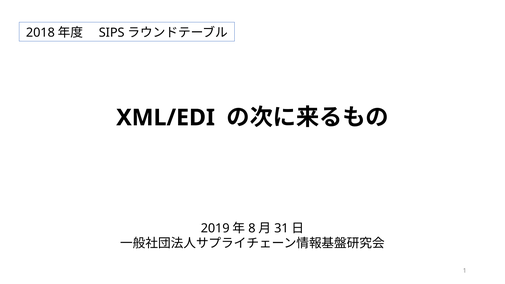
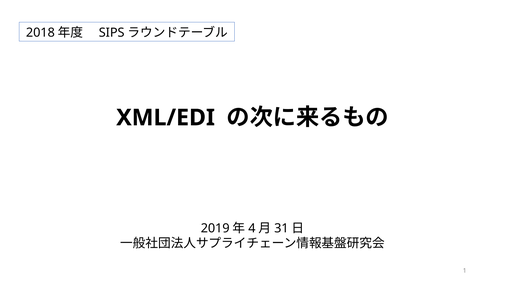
8: 8 -> 4
